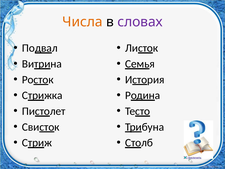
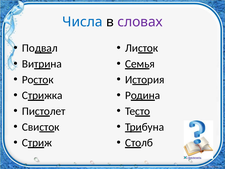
Числа colour: orange -> blue
